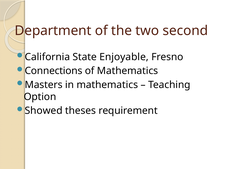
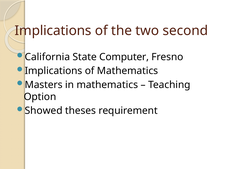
Department at (53, 31): Department -> Implications
Enjoyable: Enjoyable -> Computer
Connections at (54, 71): Connections -> Implications
